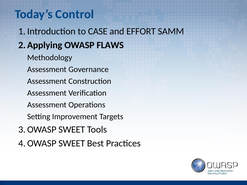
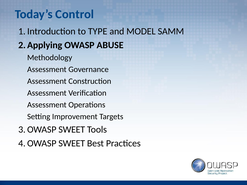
CASE: CASE -> TYPE
EFFORT: EFFORT -> MODEL
FLAWS: FLAWS -> ABUSE
